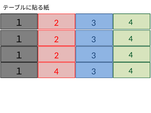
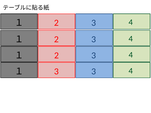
１ 4: 4 -> 3
